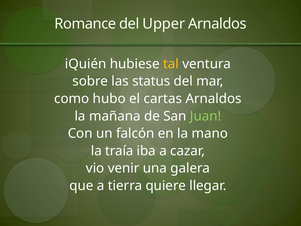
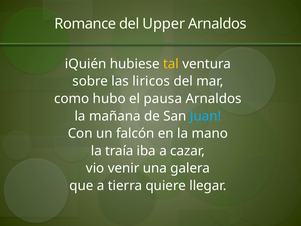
status: status -> liricos
cartas: cartas -> pausa
Juan colour: light green -> light blue
